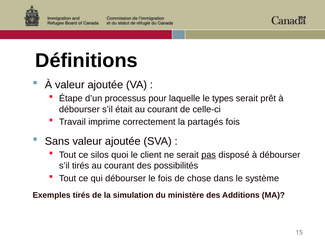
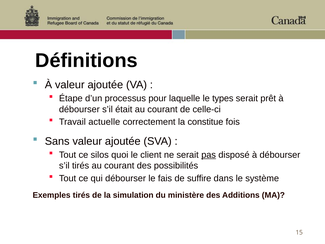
imprime: imprime -> actuelle
partagés: partagés -> constitue
le fois: fois -> fais
chose: chose -> suffire
